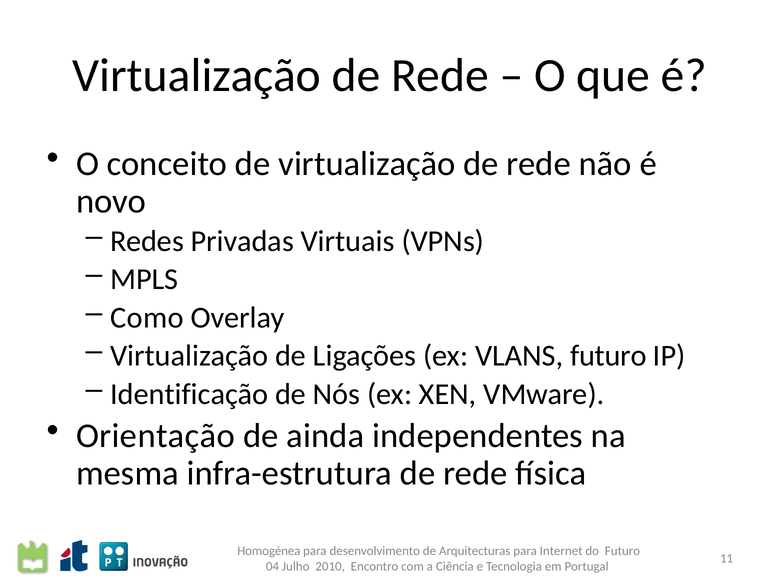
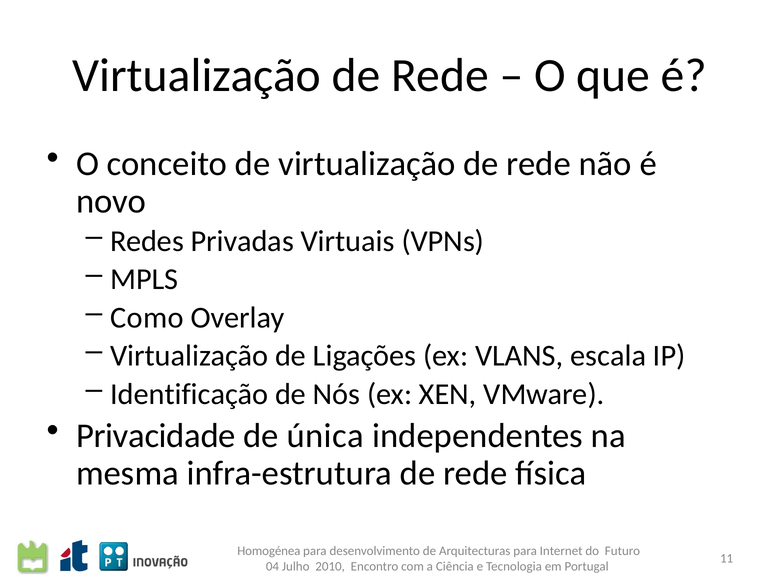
VLANS futuro: futuro -> escala
Orientação: Orientação -> Privacidade
ainda: ainda -> única
